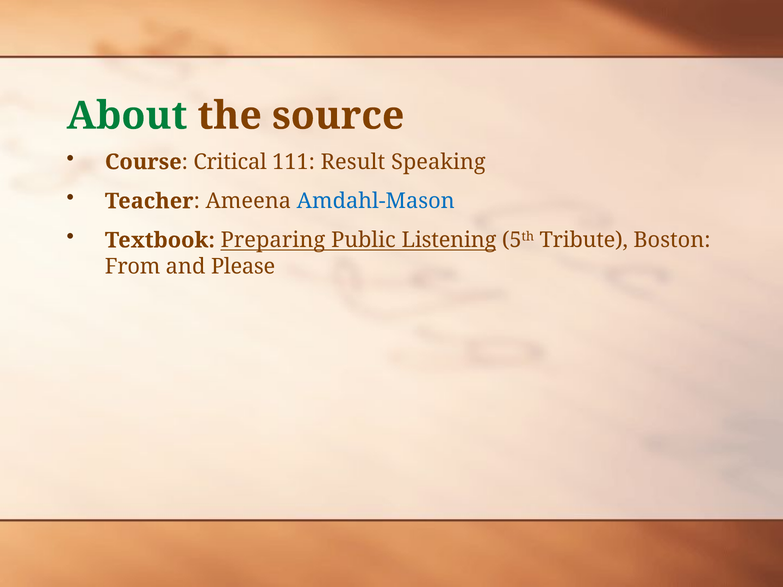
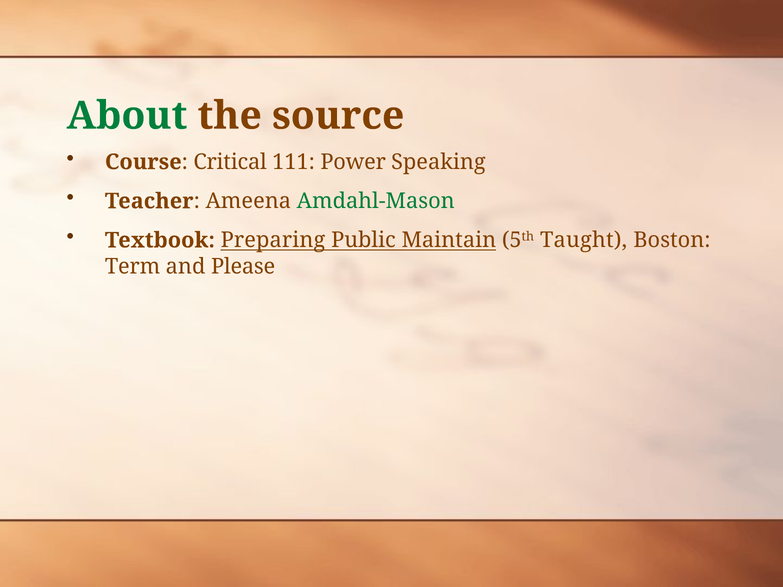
Result: Result -> Power
Amdahl-Mason colour: blue -> green
Listening: Listening -> Maintain
Tribute: Tribute -> Taught
From: From -> Term
